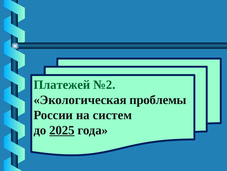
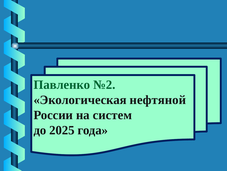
Платежей: Платежей -> Павленко
проблемы: проблемы -> нефтяной
2025 underline: present -> none
